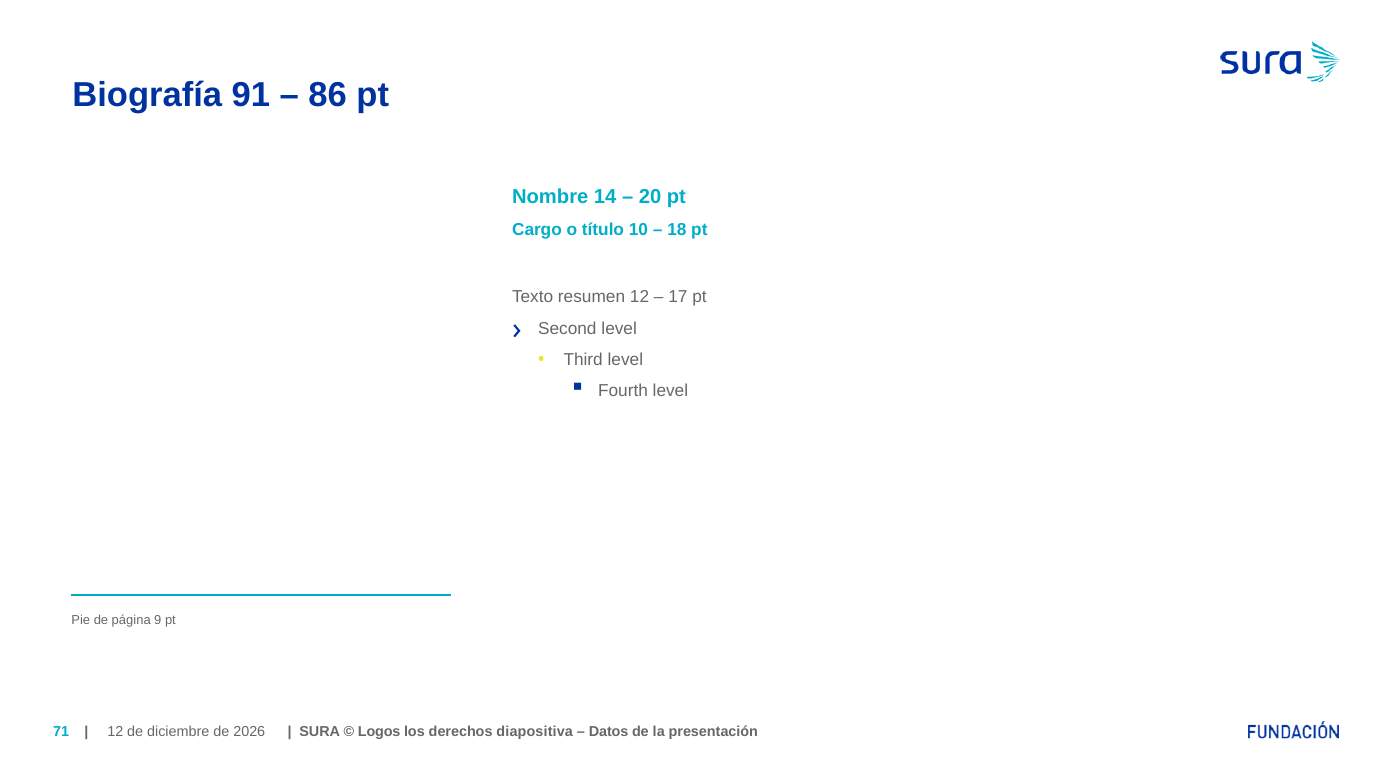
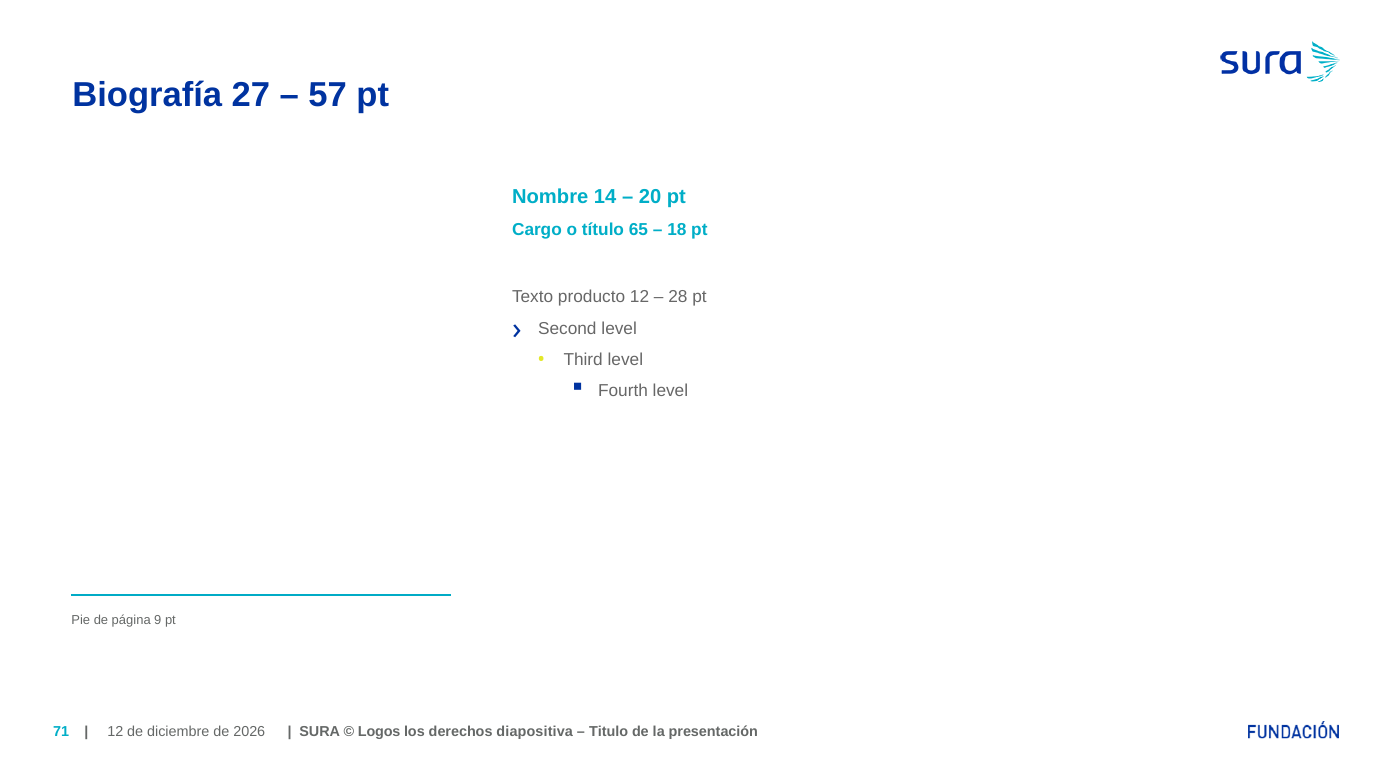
91: 91 -> 27
86: 86 -> 57
10: 10 -> 65
resumen: resumen -> producto
17: 17 -> 28
Datos: Datos -> Titulo
